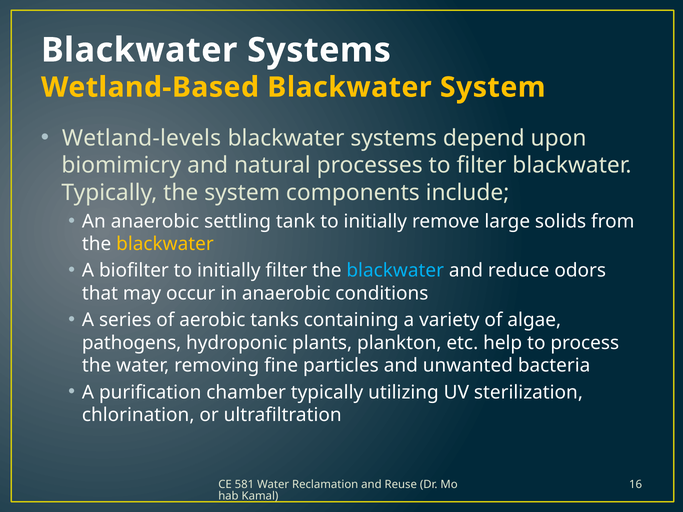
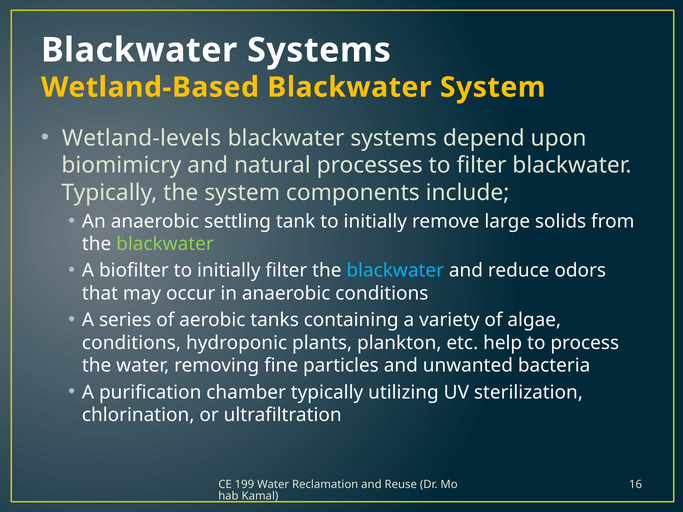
blackwater at (165, 244) colour: yellow -> light green
pathogens at (132, 343): pathogens -> conditions
581: 581 -> 199
